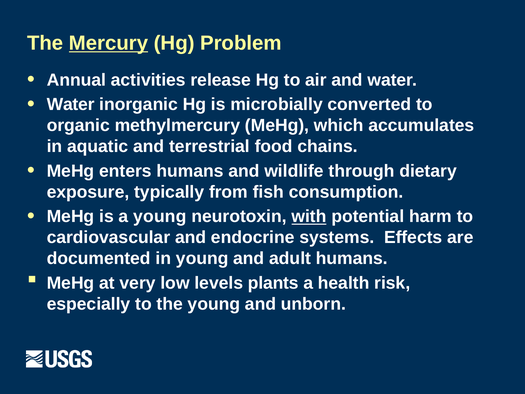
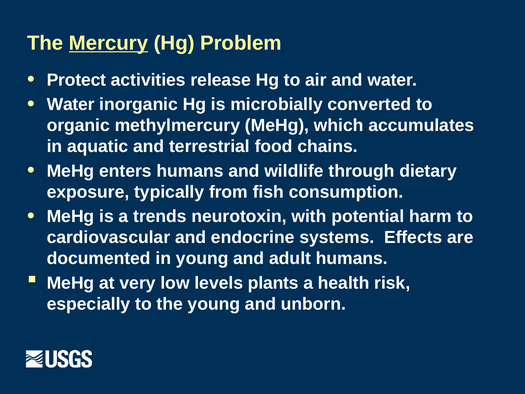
Annual: Annual -> Protect
a young: young -> trends
with underline: present -> none
